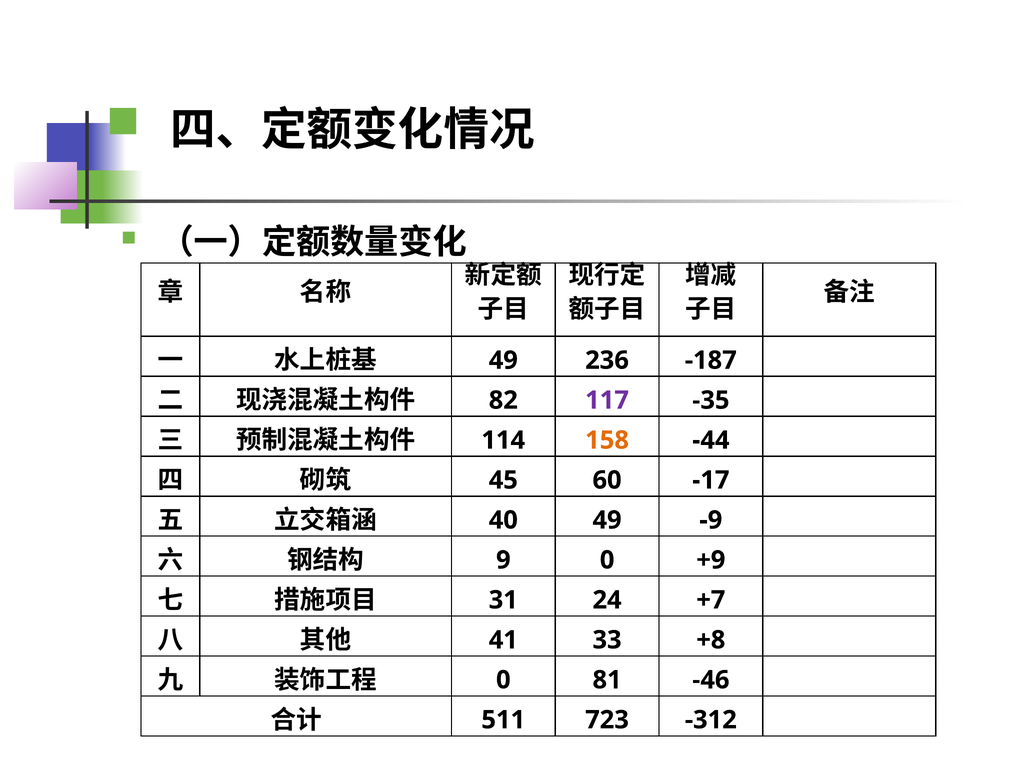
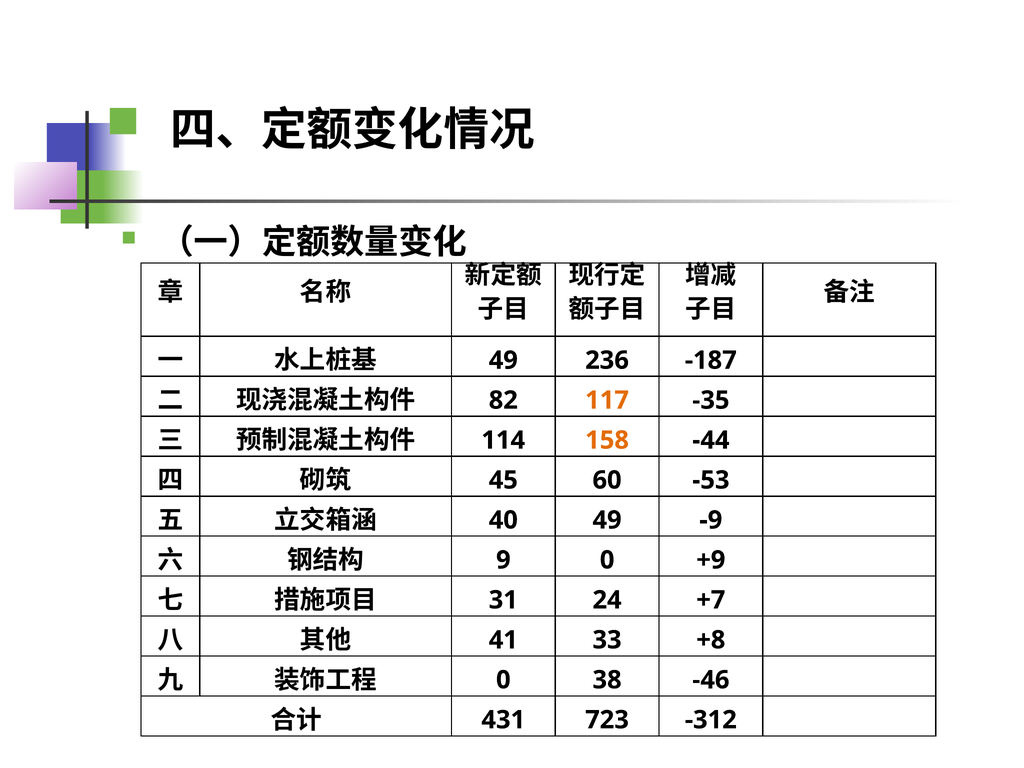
117 colour: purple -> orange
-17: -17 -> -53
81: 81 -> 38
511: 511 -> 431
